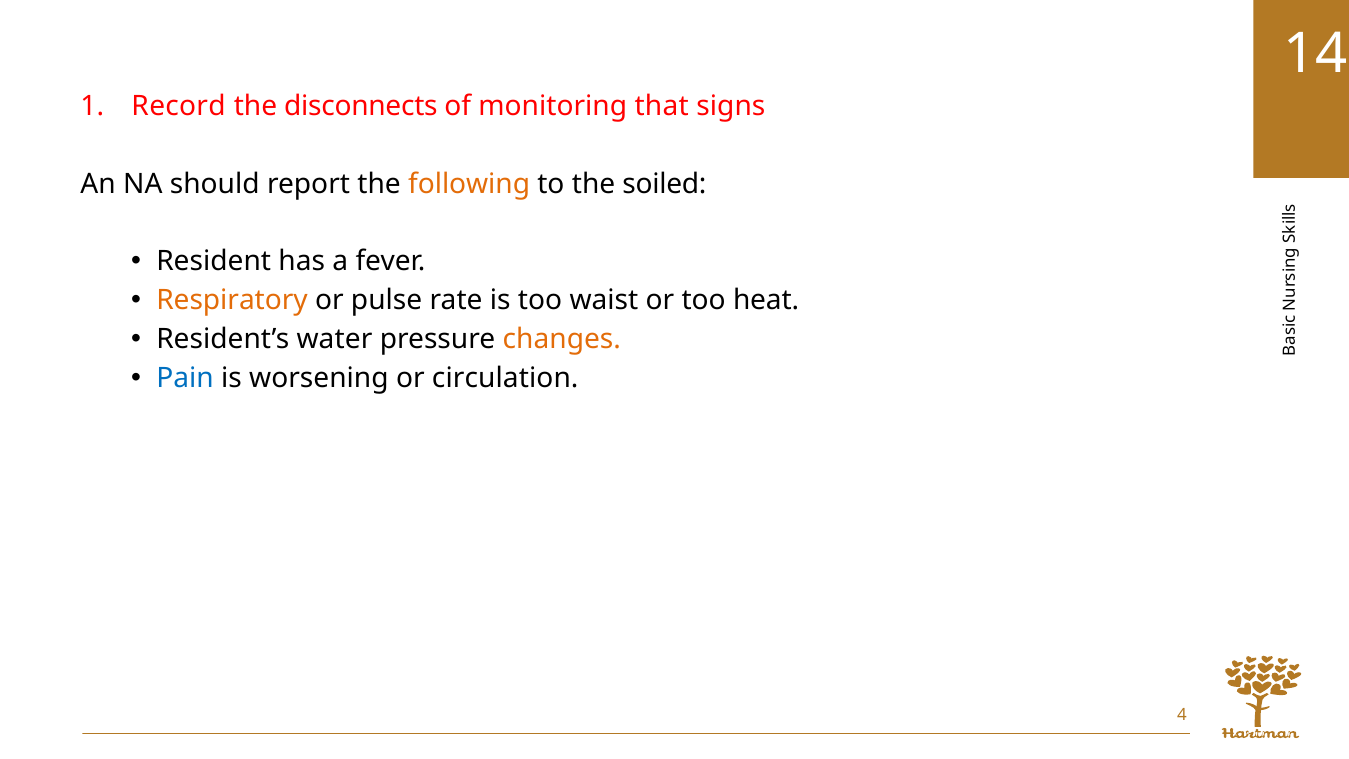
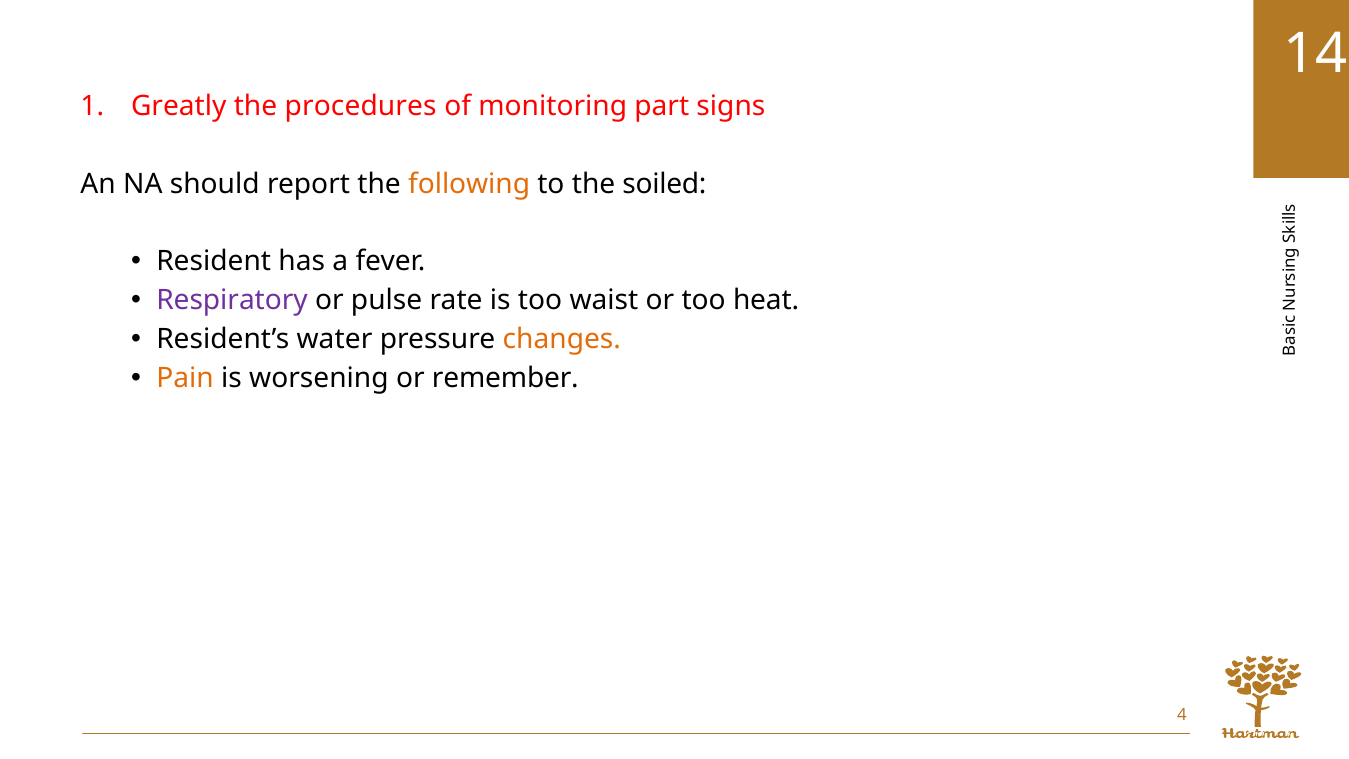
Record: Record -> Greatly
disconnects: disconnects -> procedures
that: that -> part
Respiratory colour: orange -> purple
Pain colour: blue -> orange
circulation: circulation -> remember
